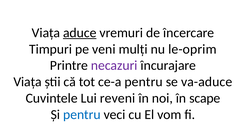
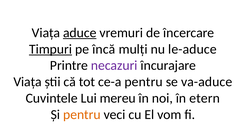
Timpuri underline: none -> present
veni: veni -> încă
le-oprim: le-oprim -> le-aduce
reveni: reveni -> mereu
scape: scape -> etern
pentru at (82, 115) colour: blue -> orange
